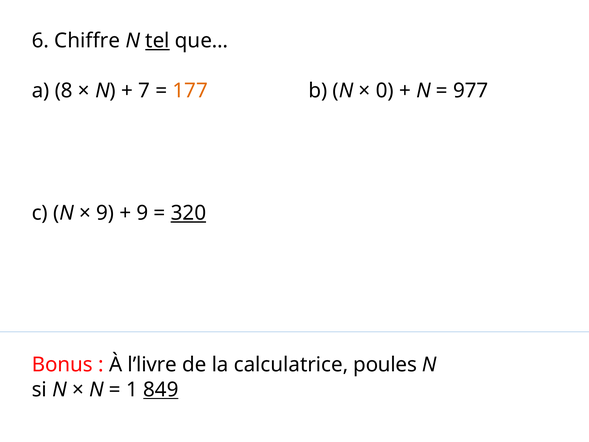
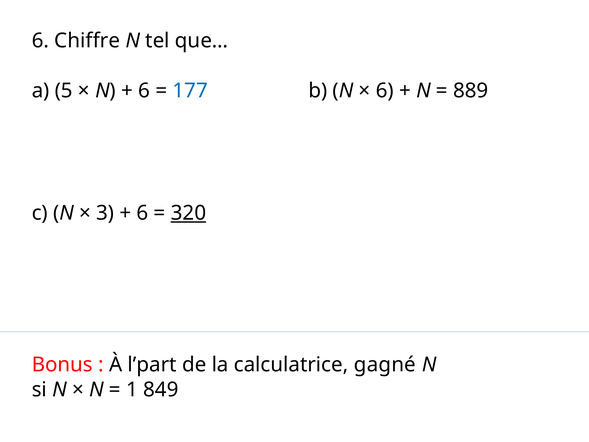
tel underline: present -> none
8: 8 -> 5
7 at (144, 91): 7 -> 6
177 colour: orange -> blue
0 at (385, 91): 0 -> 6
977: 977 -> 889
9 at (105, 213): 9 -> 3
9 at (142, 213): 9 -> 6
l’livre: l’livre -> l’part
poules: poules -> gagné
849 underline: present -> none
